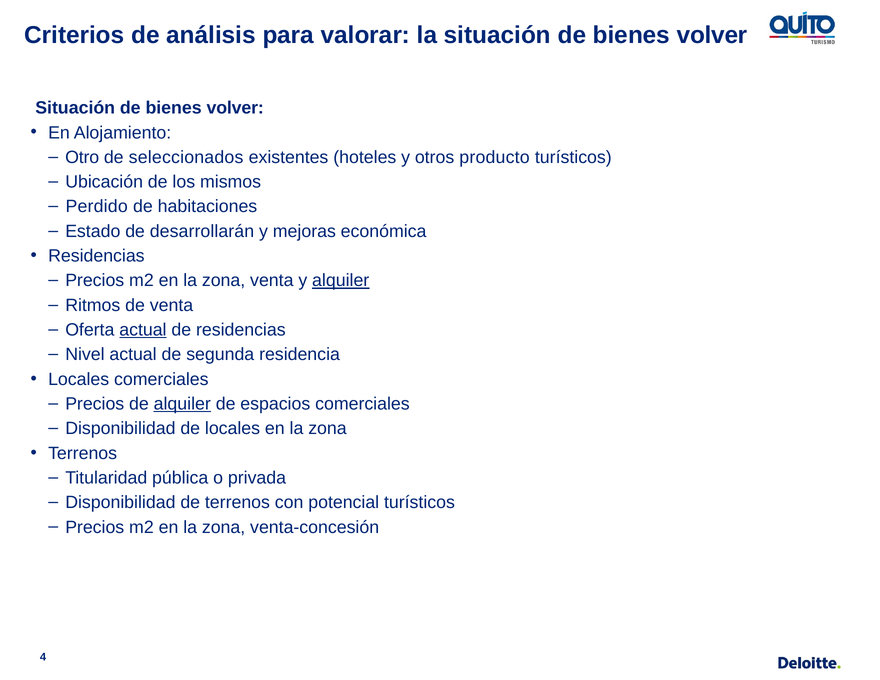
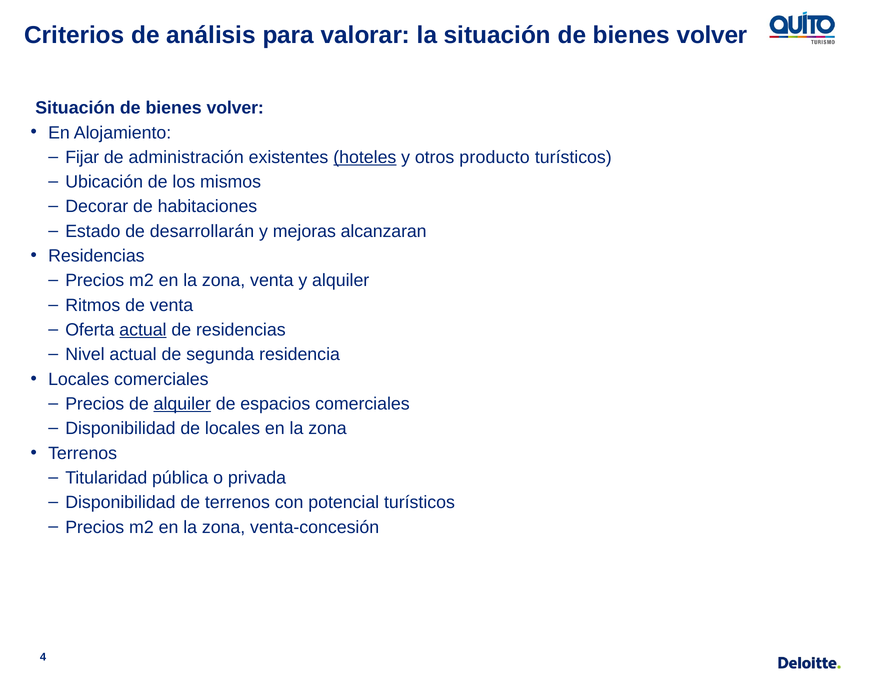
Otro: Otro -> Fijar
seleccionados: seleccionados -> administración
hoteles underline: none -> present
Perdido: Perdido -> Decorar
económica: económica -> alcanzaran
alquiler at (341, 281) underline: present -> none
